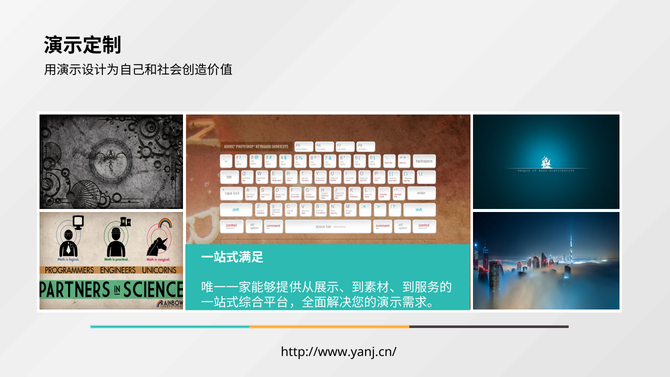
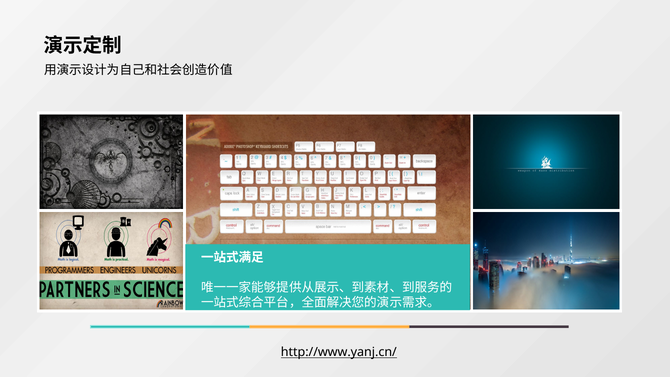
http://www.yanj.cn/ underline: none -> present
